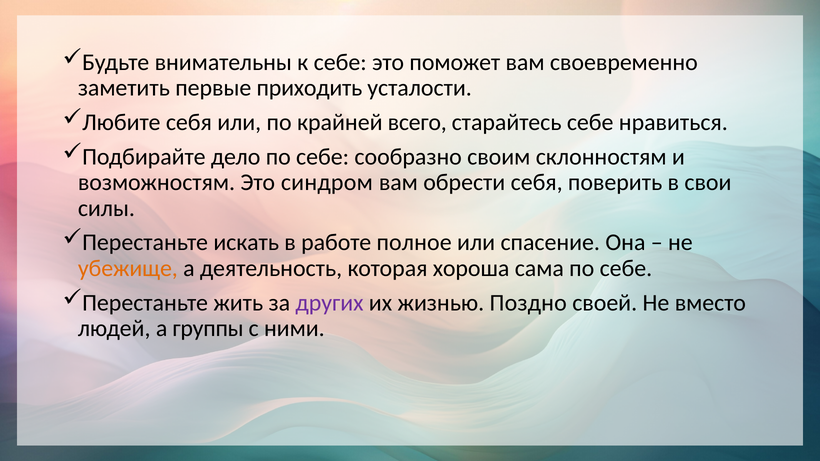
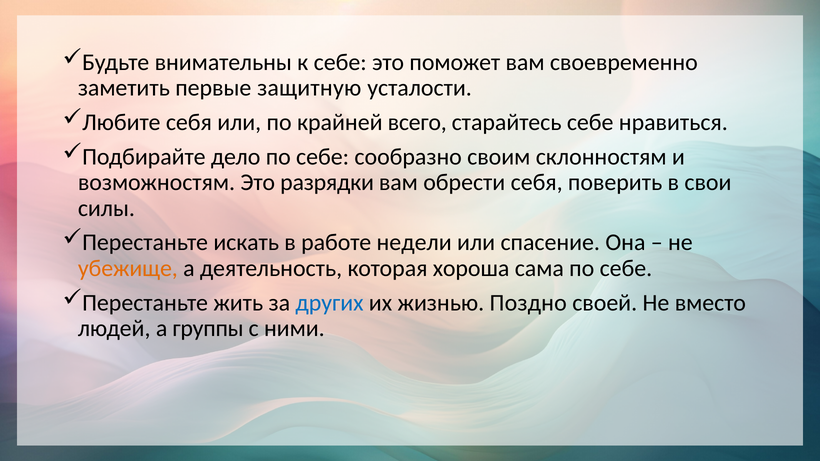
приходить: приходить -> защитную
синдром: синдром -> разрядки
полное: полное -> недели
других colour: purple -> blue
